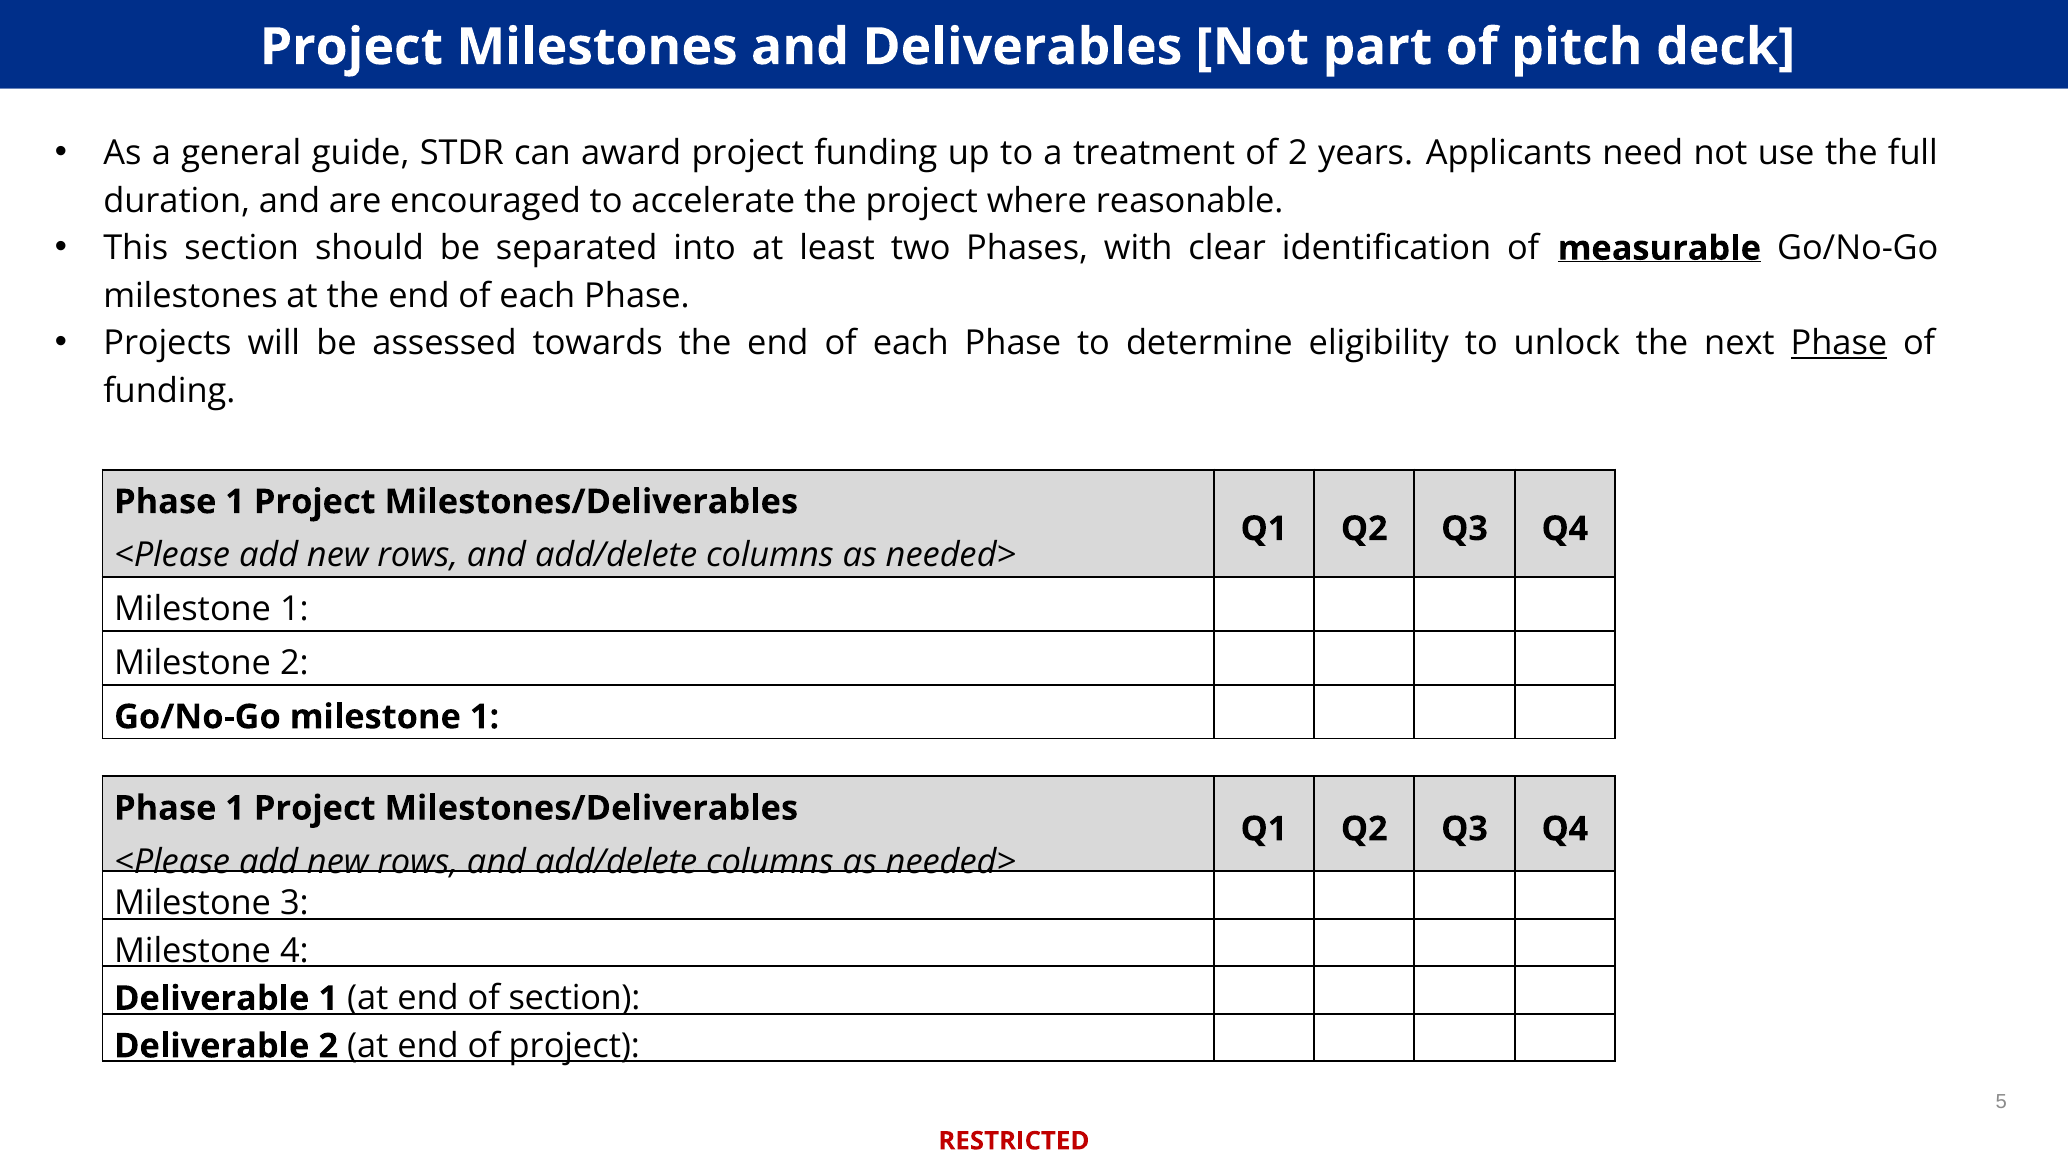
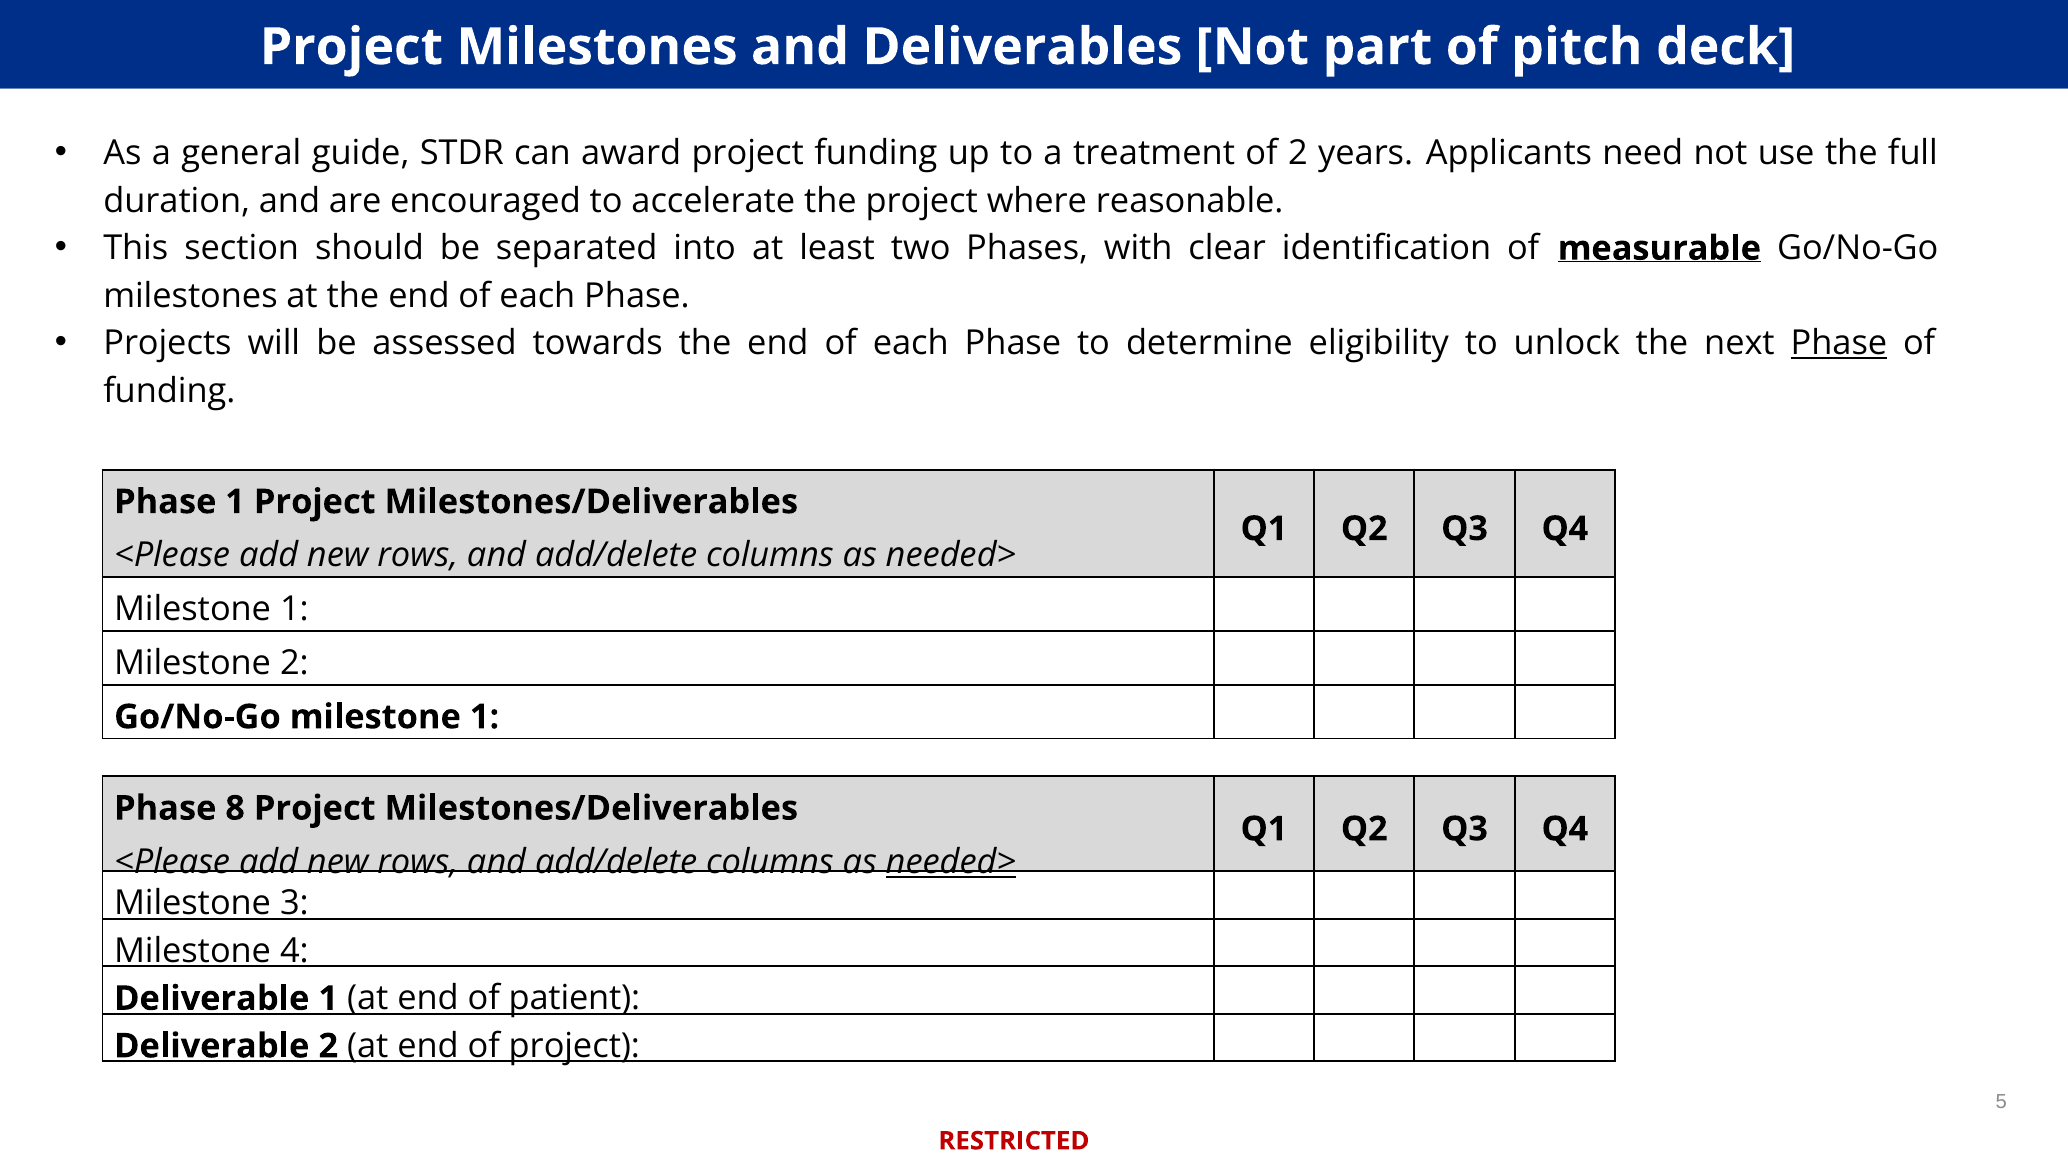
1 at (235, 808): 1 -> 8
needed> at (951, 862) underline: none -> present
of section: section -> patient
